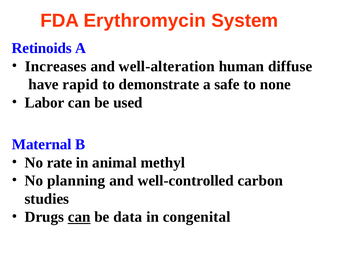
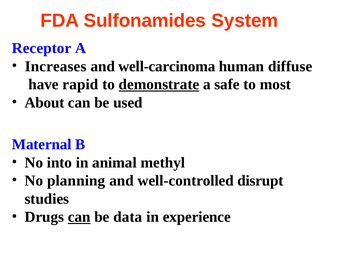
Erythromycin: Erythromycin -> Sulfonamides
Retinoids: Retinoids -> Receptor
well-alteration: well-alteration -> well-carcinoma
demonstrate underline: none -> present
none: none -> most
Labor: Labor -> About
rate: rate -> into
carbon: carbon -> disrupt
congenital: congenital -> experience
